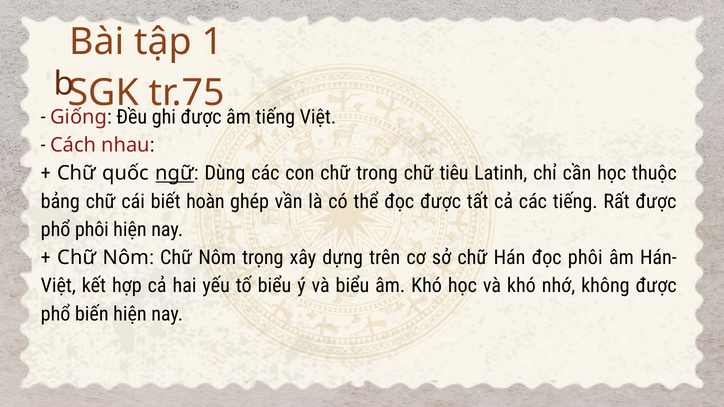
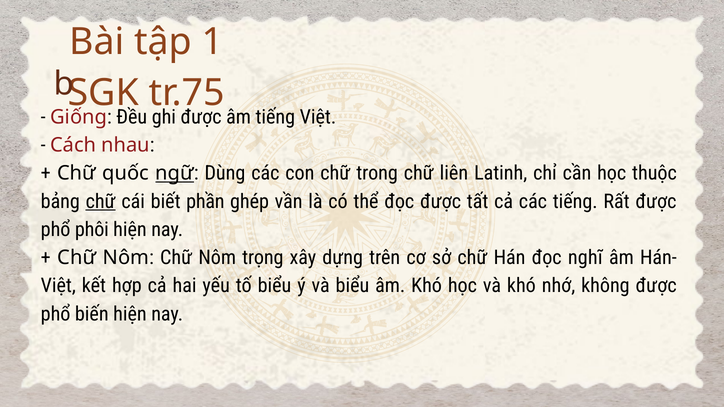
tiêu: tiêu -> liên
chữ at (101, 202) underline: none -> present
hoàn: hoàn -> phần
đọc phôi: phôi -> nghĩ
